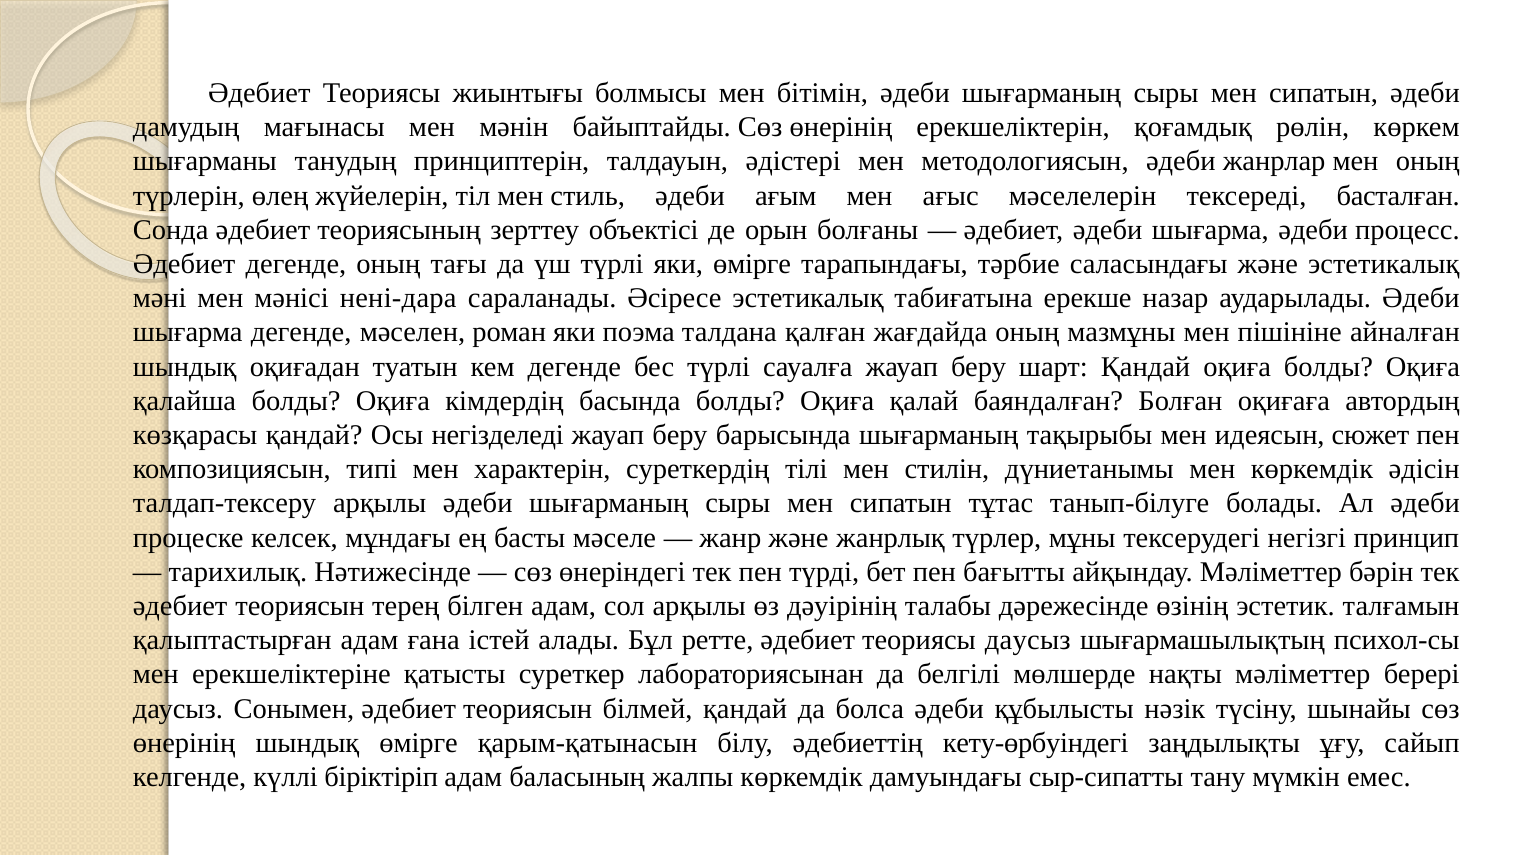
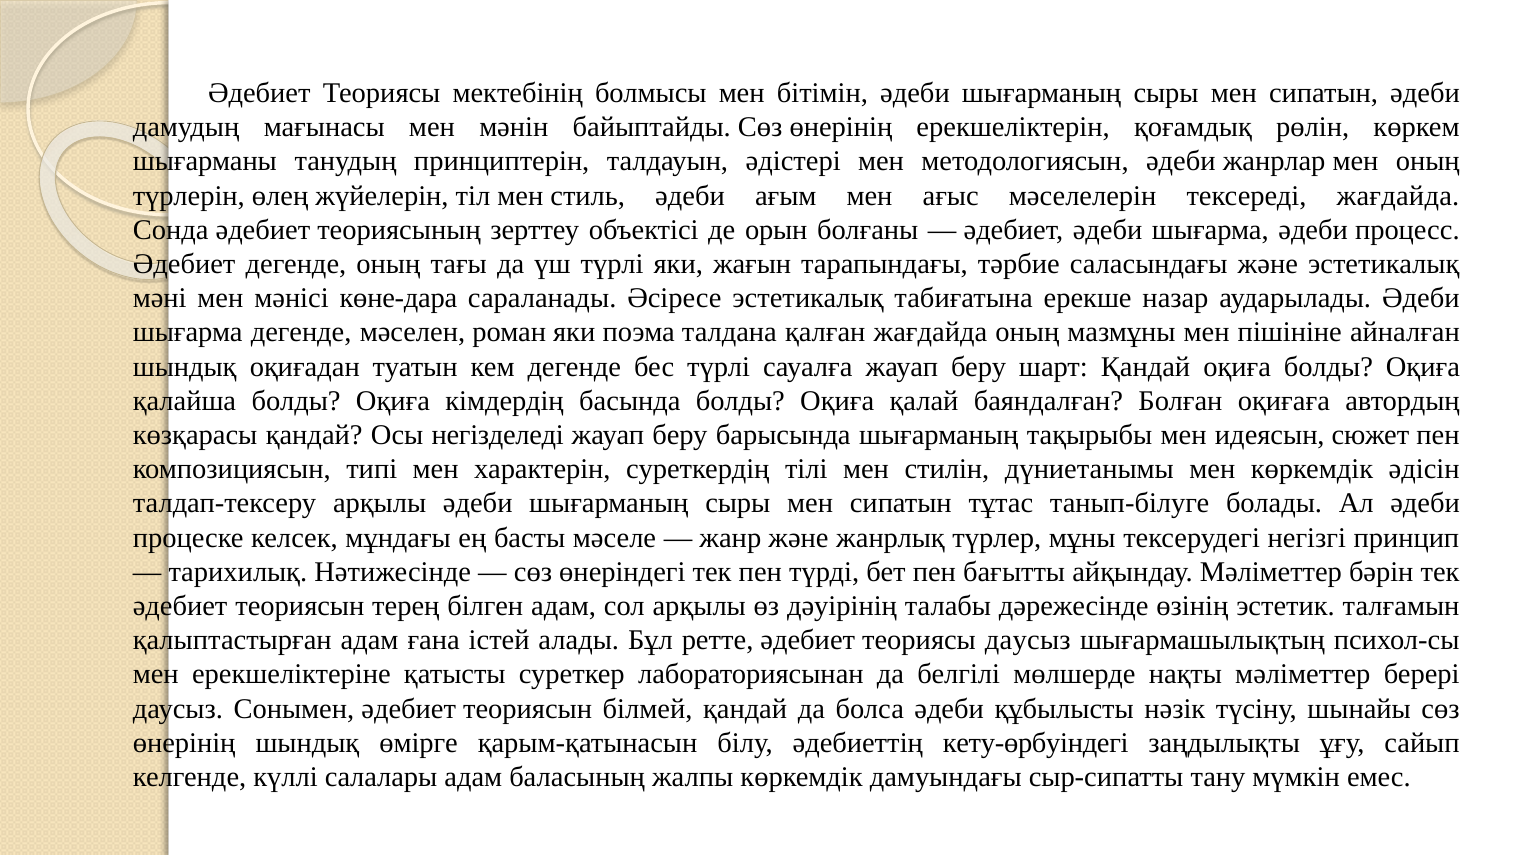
жиынтығы: жиынтығы -> мектебінің
тексереді басталған: басталған -> жағдайда
яки өмірге: өмірге -> жағын
нені-дара: нені-дара -> көне-дара
біріктіріп: біріктіріп -> салалары
